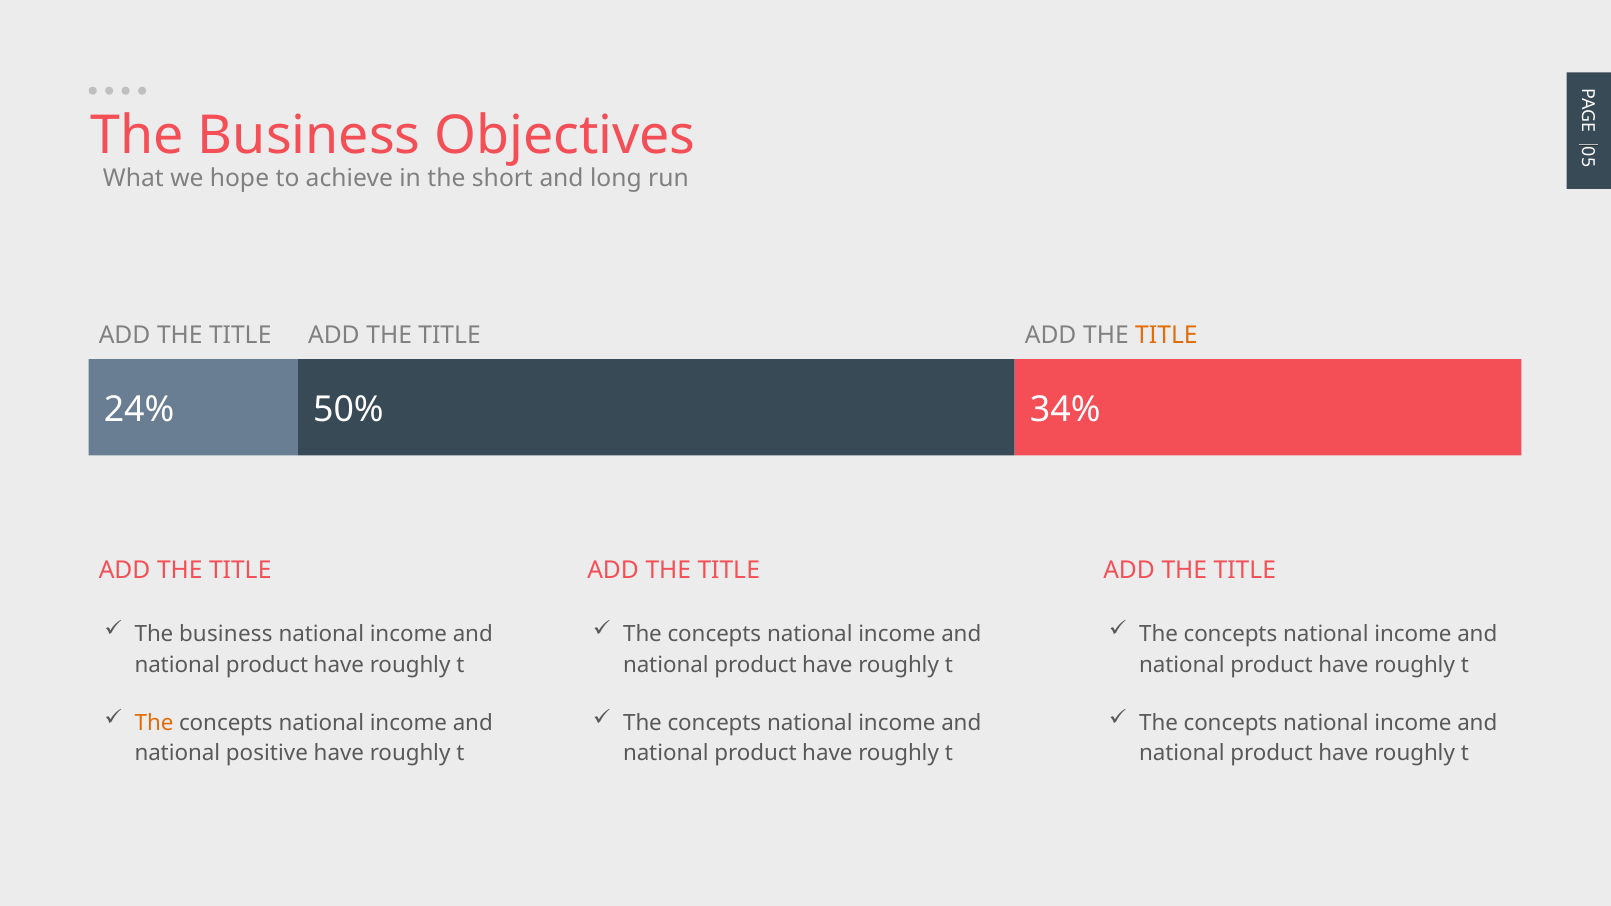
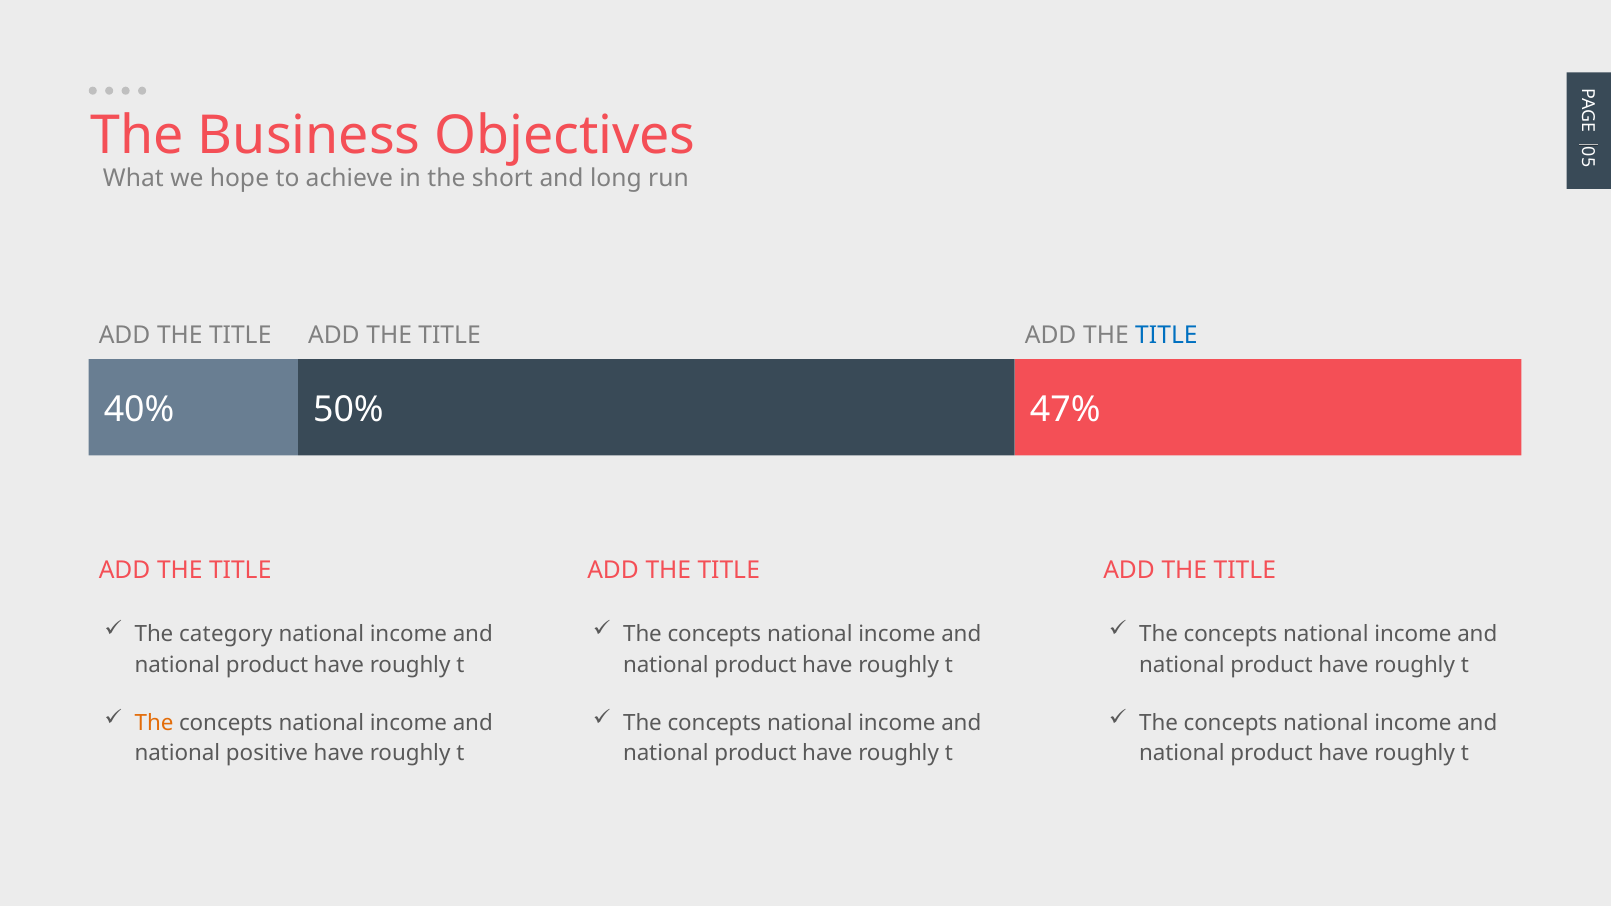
TITLE at (1166, 335) colour: orange -> blue
24%: 24% -> 40%
34%: 34% -> 47%
business at (226, 634): business -> category
